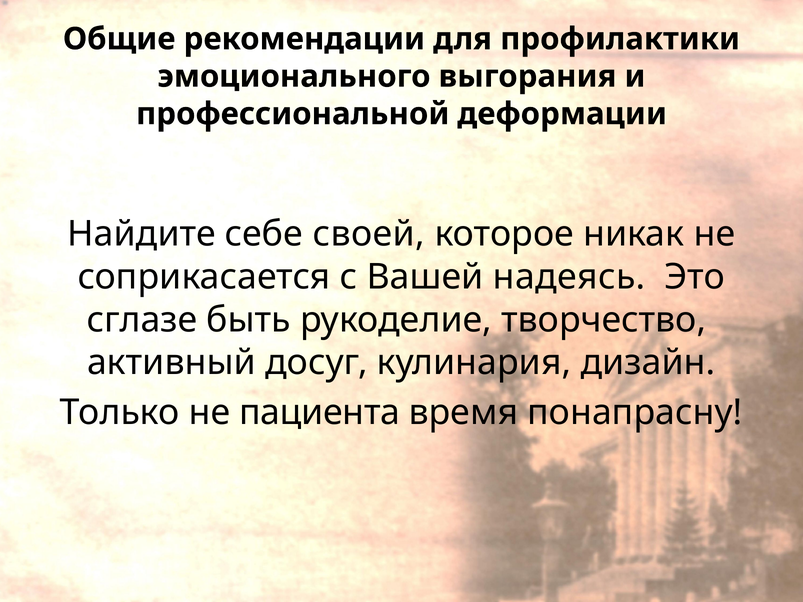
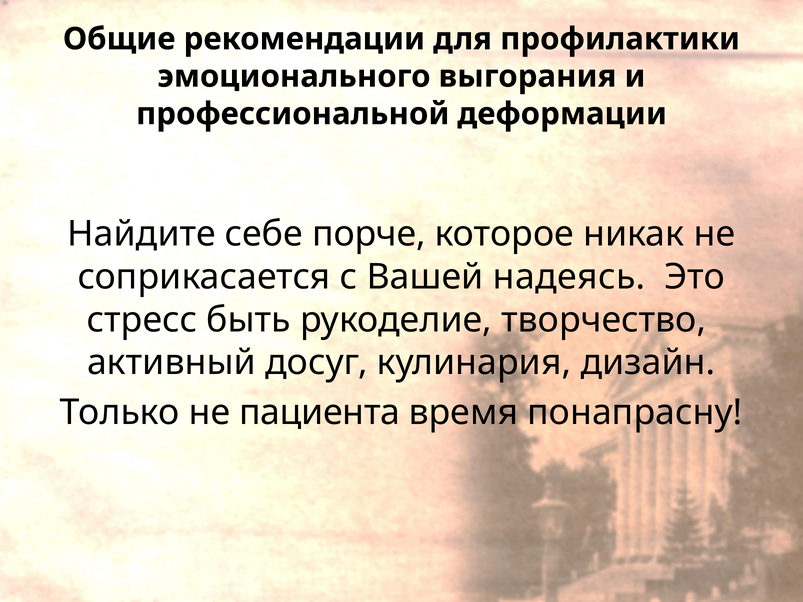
своей: своей -> порче
сглазе: сглазе -> стресс
